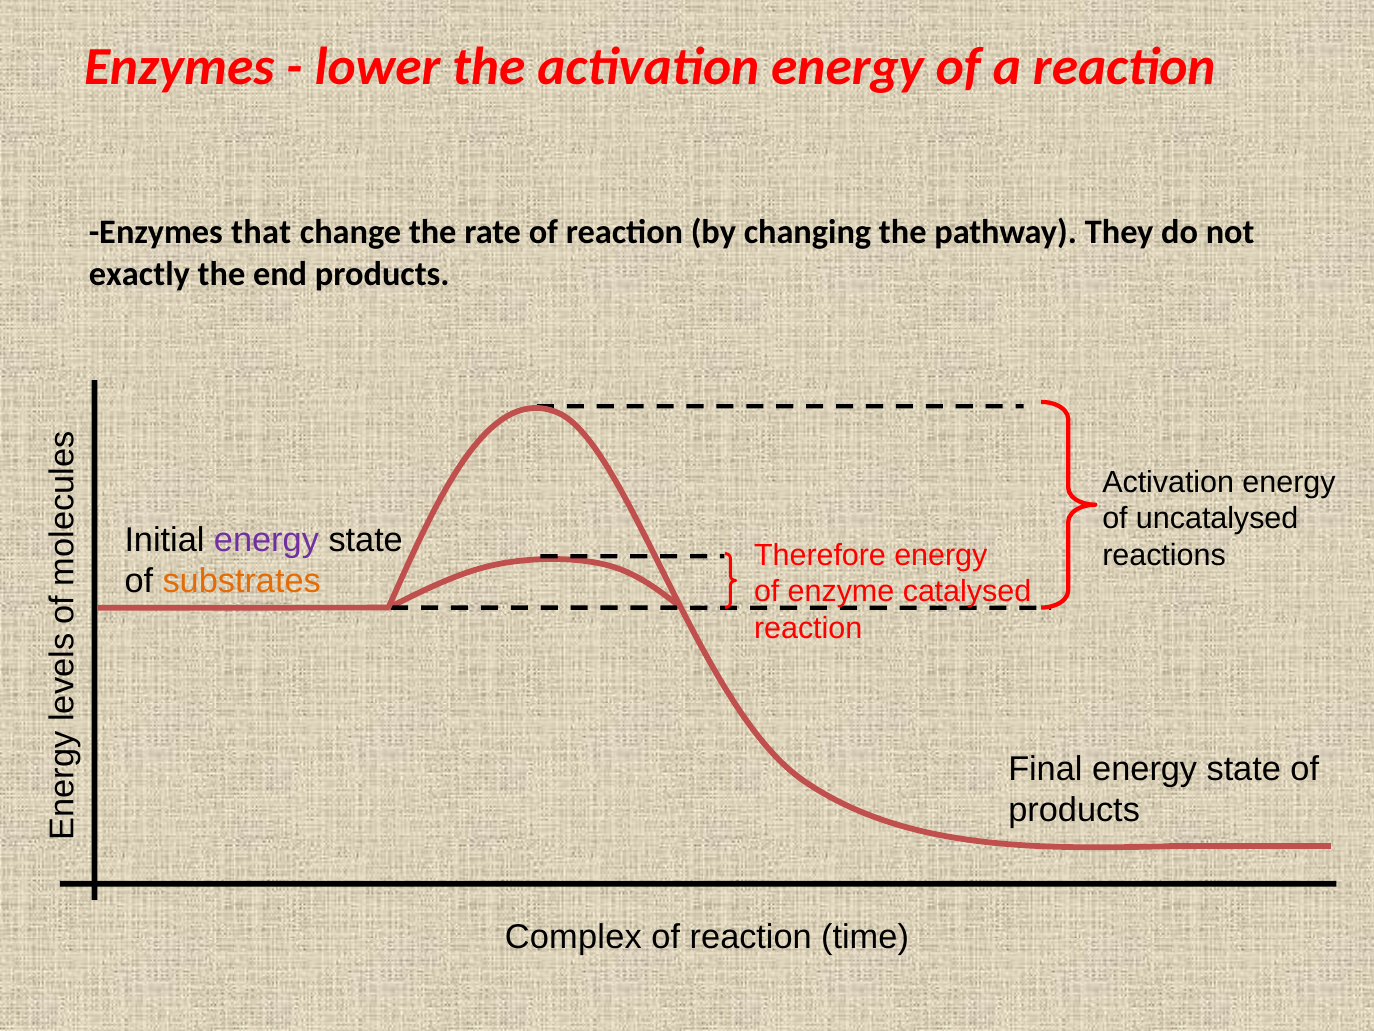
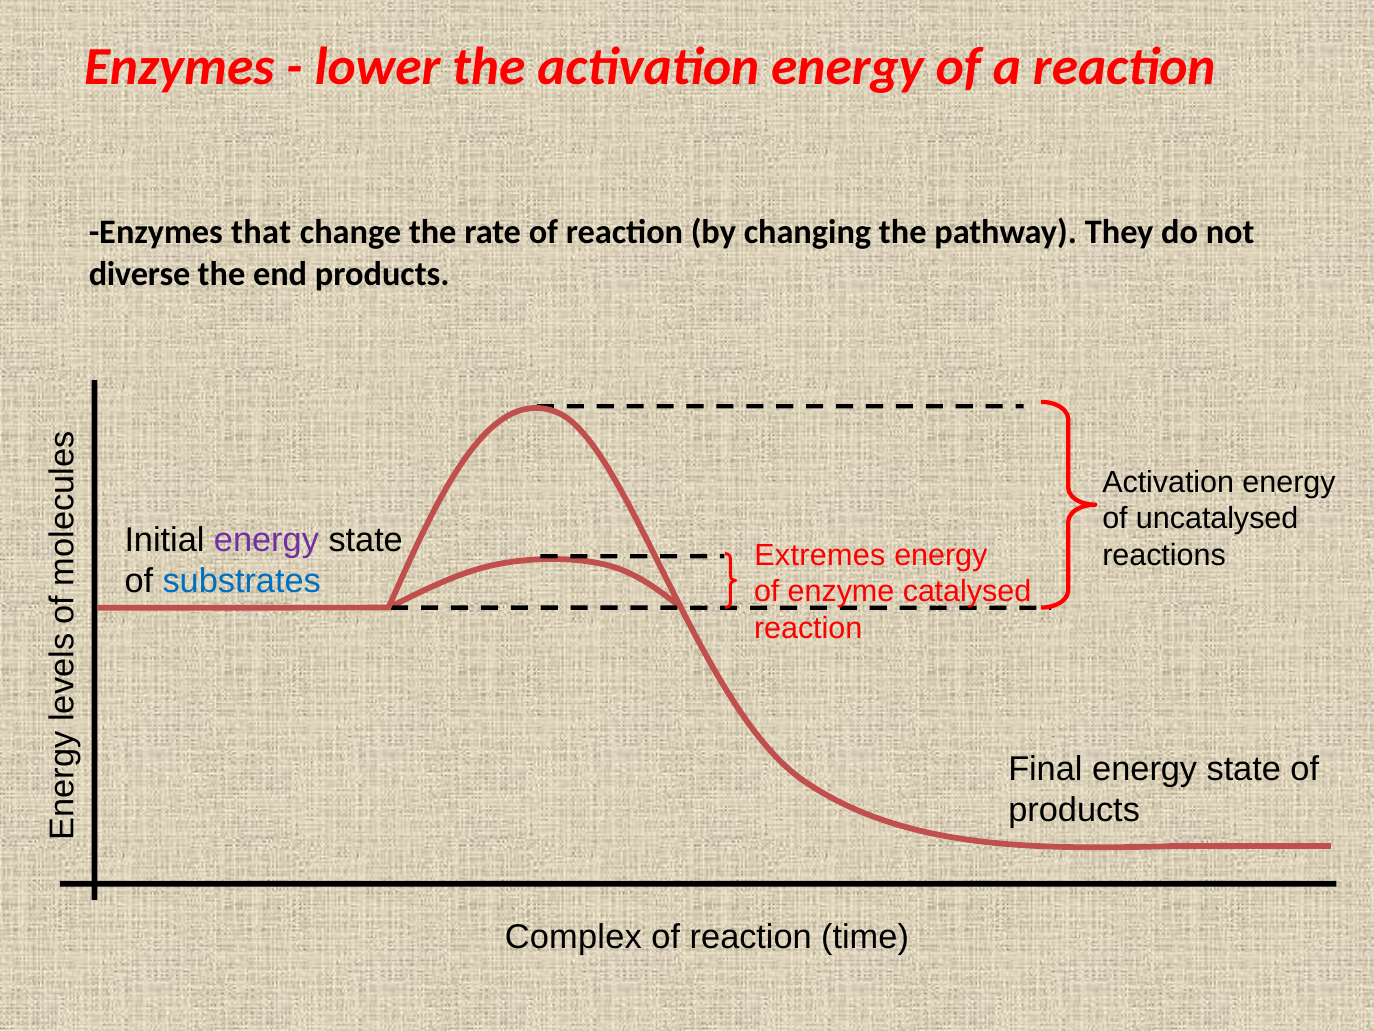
exactly: exactly -> diverse
Therefore: Therefore -> Extremes
substrates colour: orange -> blue
